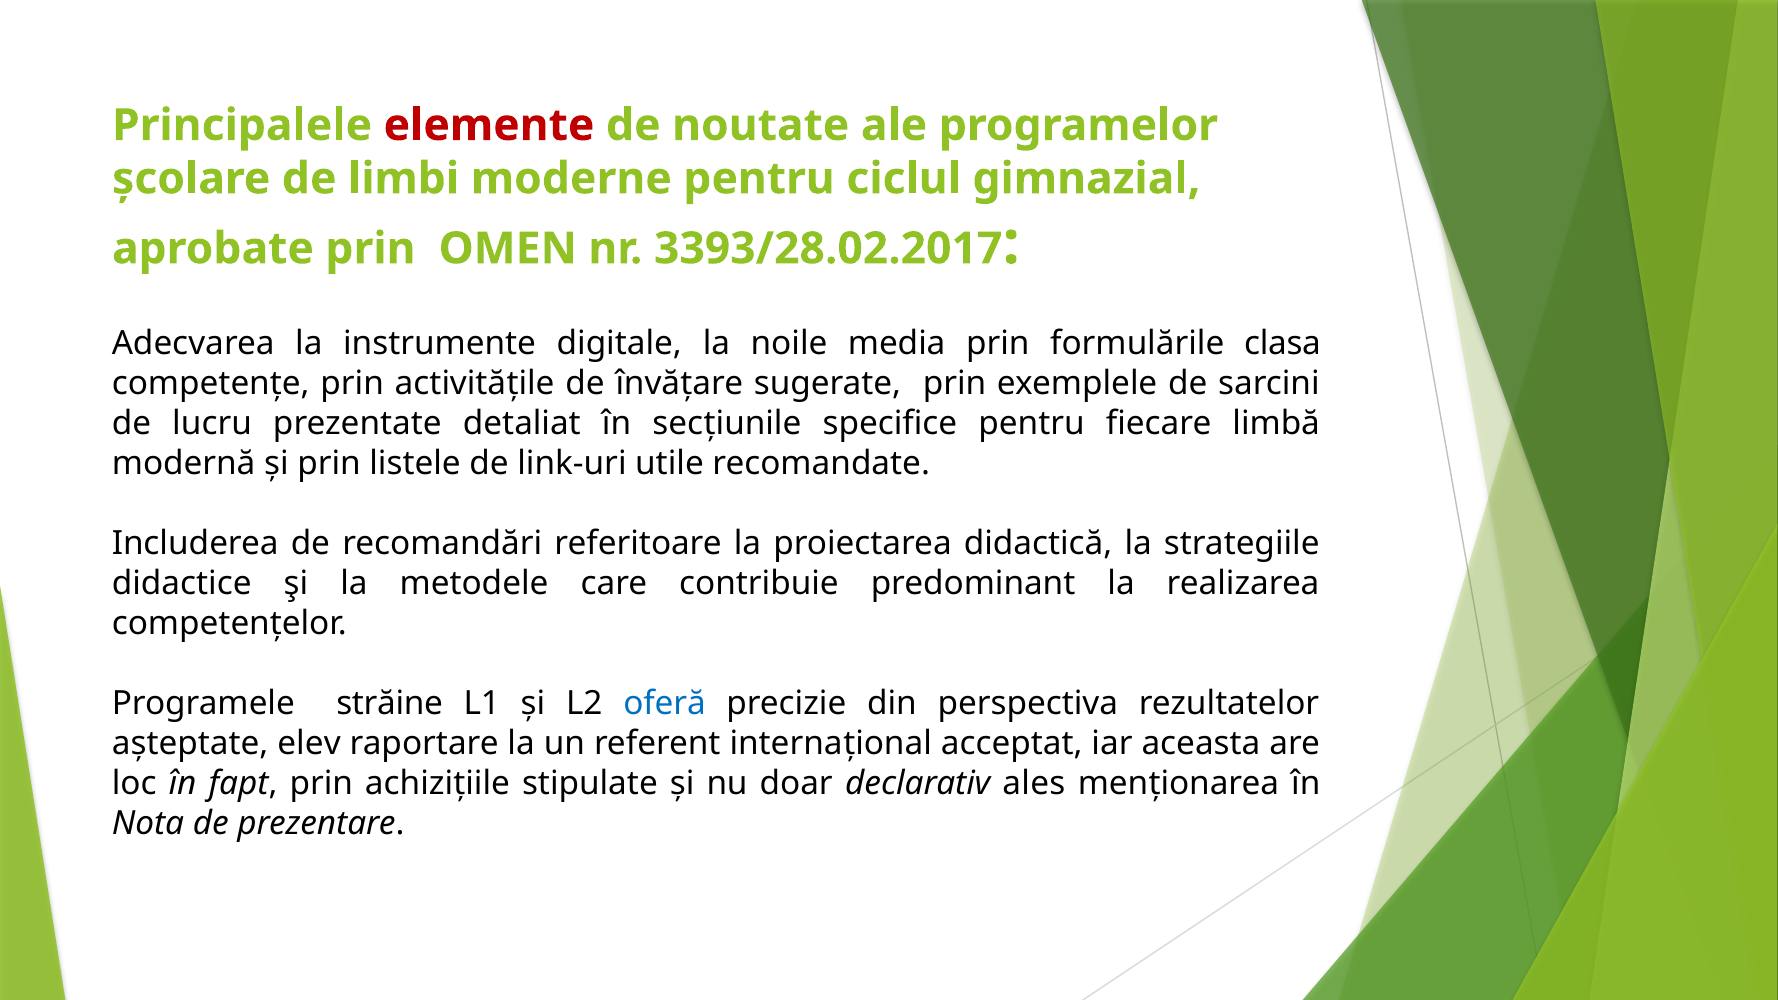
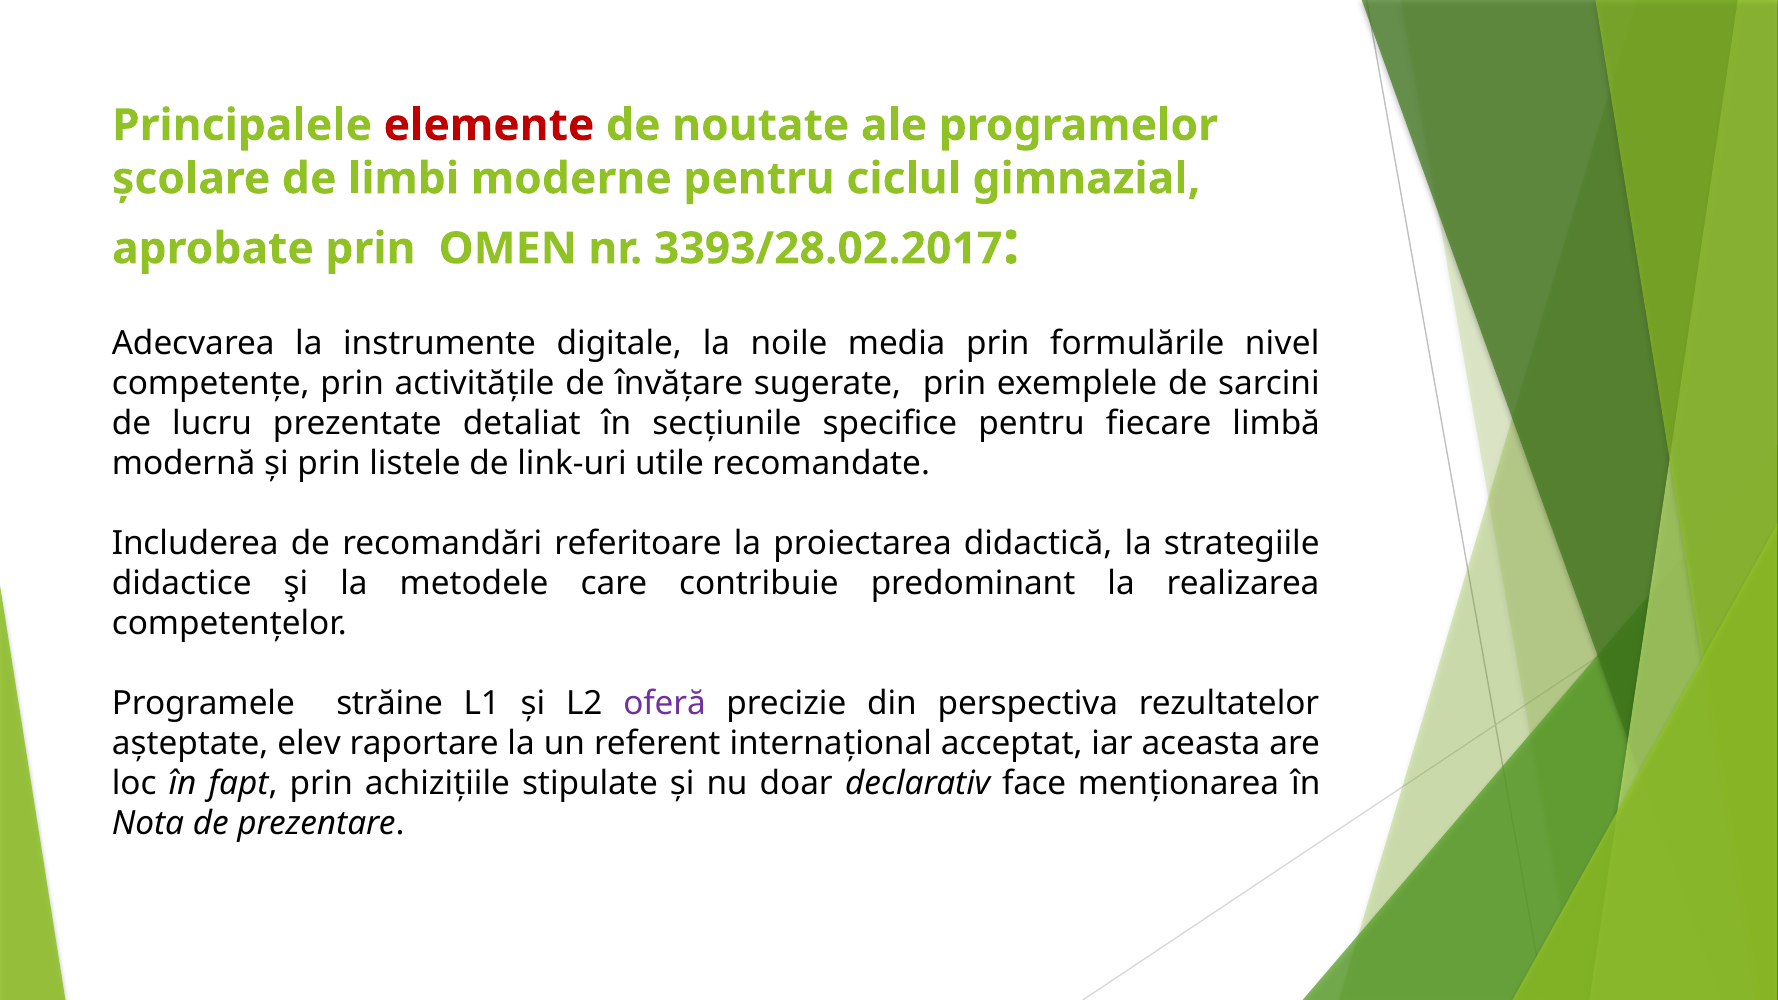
clasa: clasa -> nivel
oferă colour: blue -> purple
ales: ales -> face
